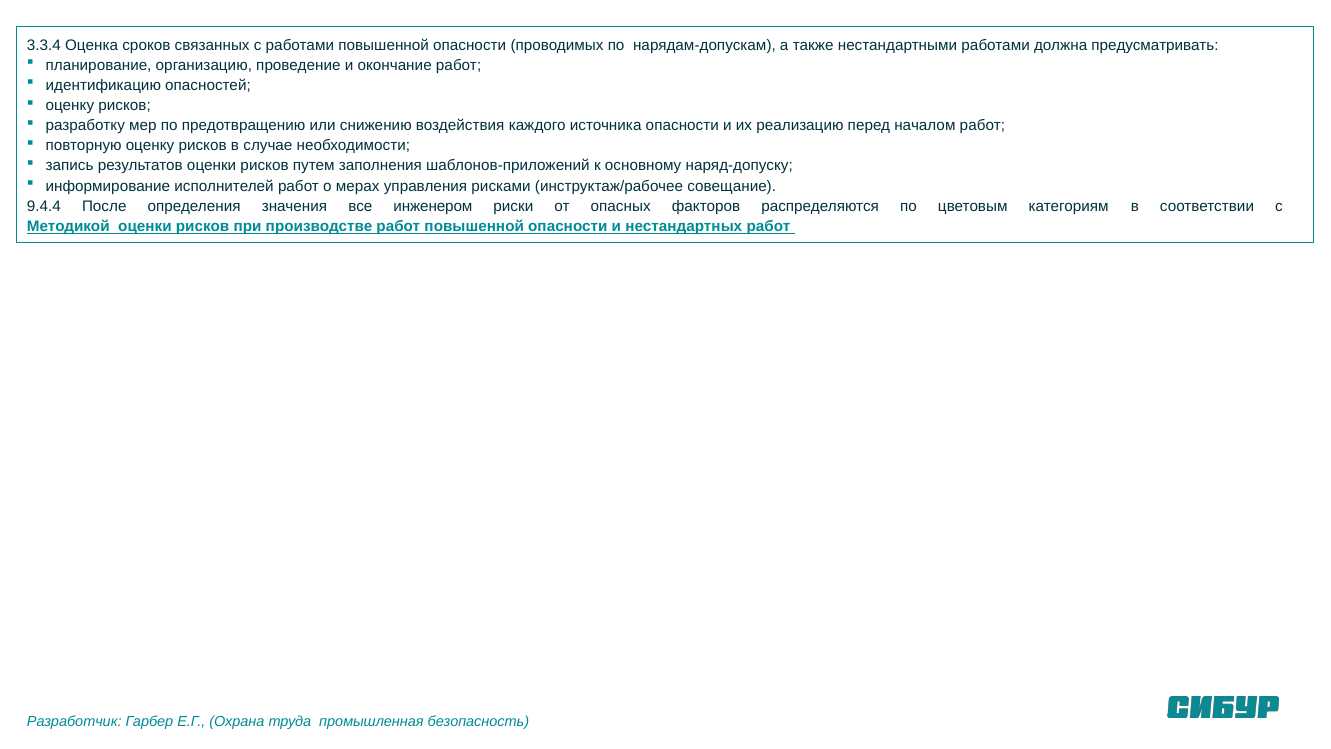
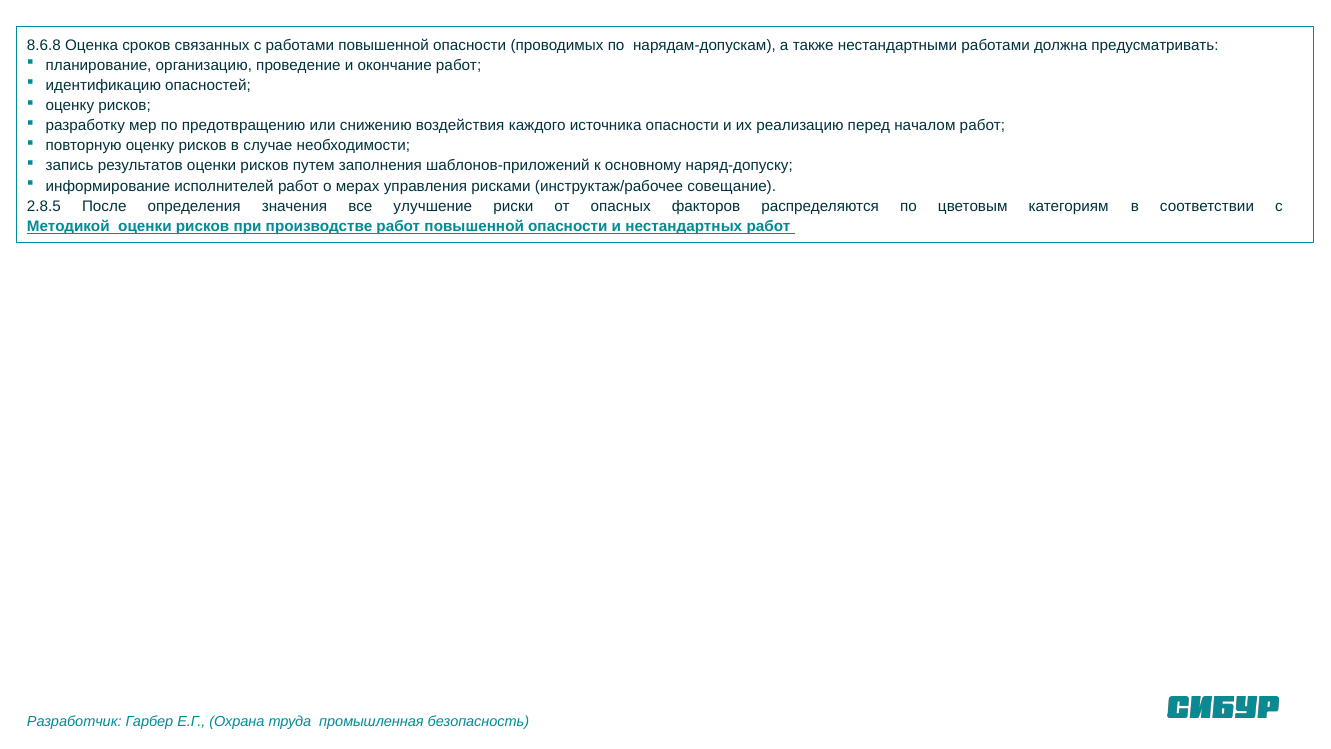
3.3.4: 3.3.4 -> 8.6.8
9.4.4: 9.4.4 -> 2.8.5
инженером: инженером -> улучшение
